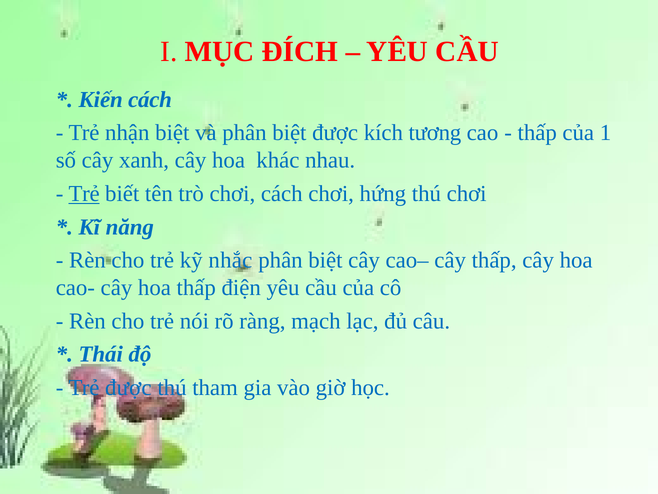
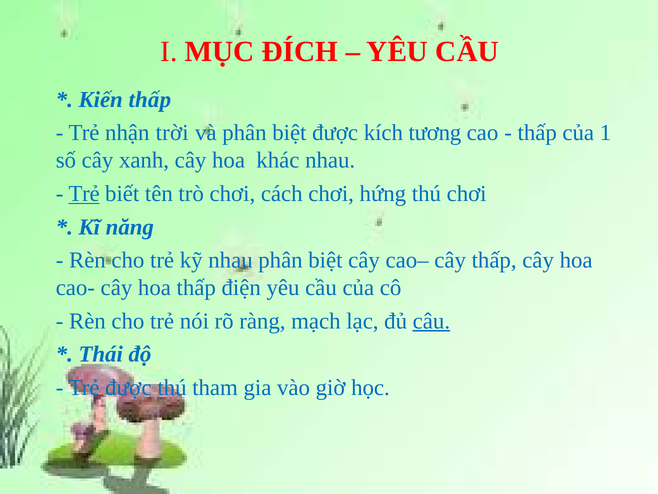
Kiến cách: cách -> thấp
nhận biệt: biệt -> trời
kỹ nhắc: nhắc -> nhau
câu underline: none -> present
